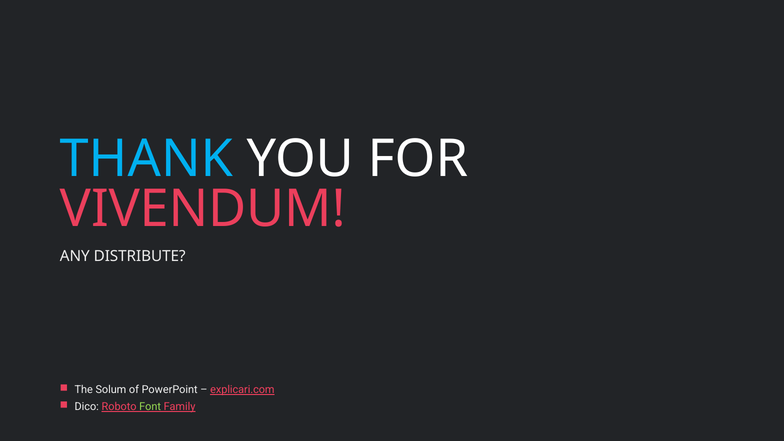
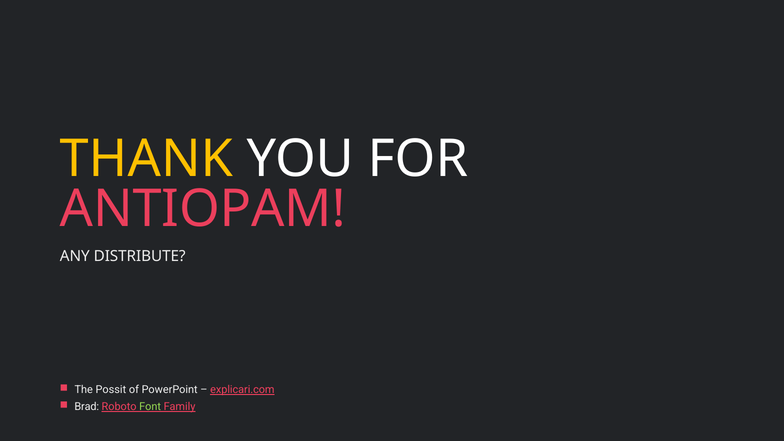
THANK colour: light blue -> yellow
VIVENDUM: VIVENDUM -> ANTIOPAM
Solum: Solum -> Possit
Dico: Dico -> Brad
